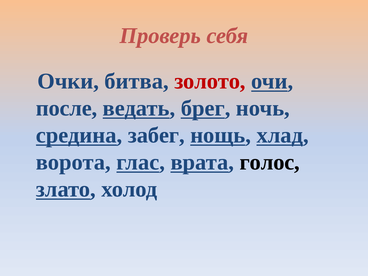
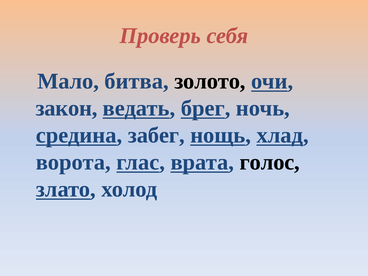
Очки: Очки -> Мало
золото colour: red -> black
после: после -> закон
